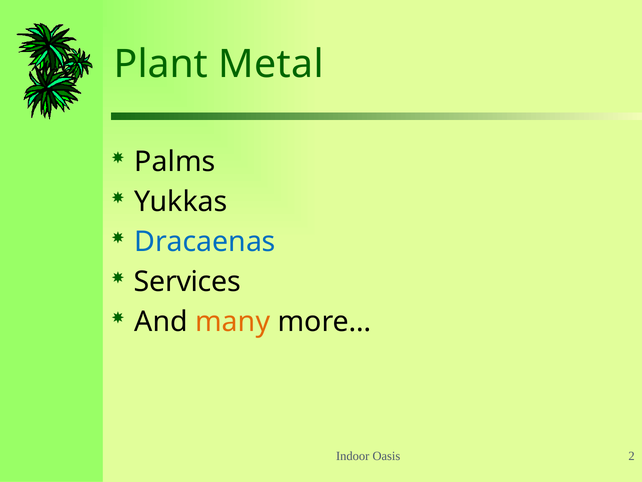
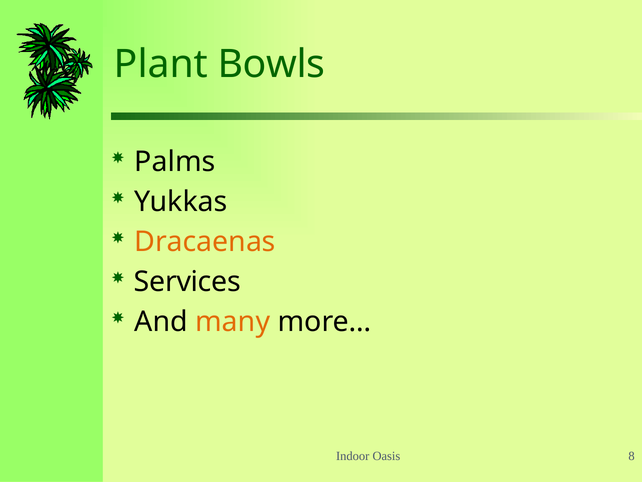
Metal: Metal -> Bowls
Dracaenas colour: blue -> orange
2: 2 -> 8
